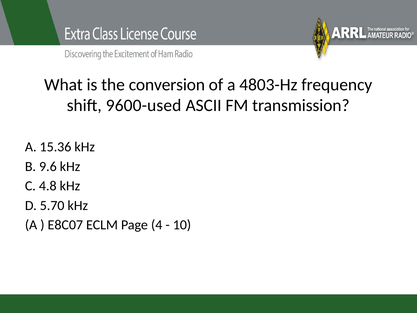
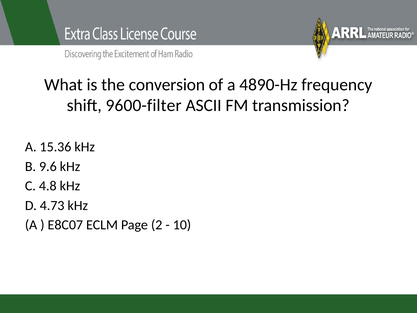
4803-Hz: 4803-Hz -> 4890-Hz
9600-used: 9600-used -> 9600-filter
5.70: 5.70 -> 4.73
4: 4 -> 2
